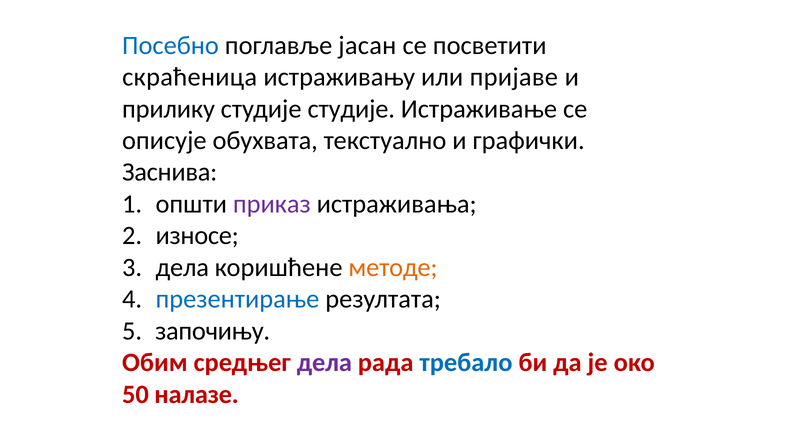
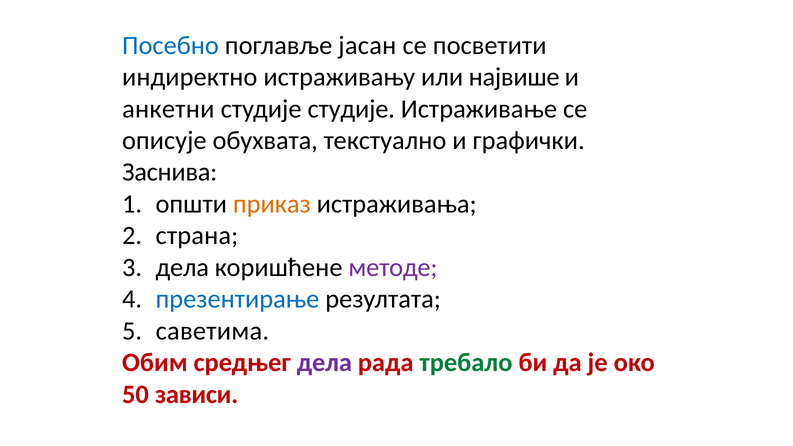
скраћеница: скраћеница -> индиректно
пријаве: пријаве -> највише
прилику: прилику -> анкетни
приказ colour: purple -> orange
износе: износе -> страна
методе colour: orange -> purple
започињу: започињу -> саветима
требало colour: blue -> green
налазе: налазе -> зависи
